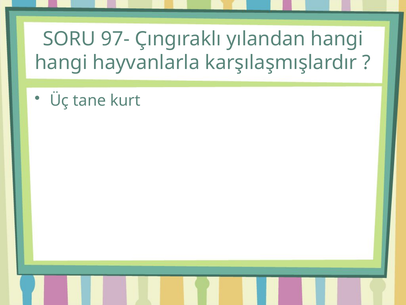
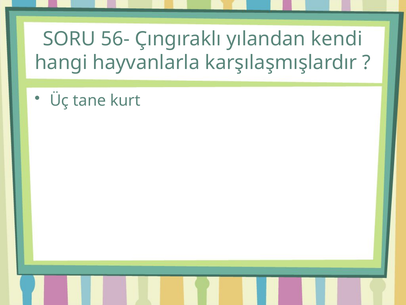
97-: 97- -> 56-
yılandan hangi: hangi -> kendi
